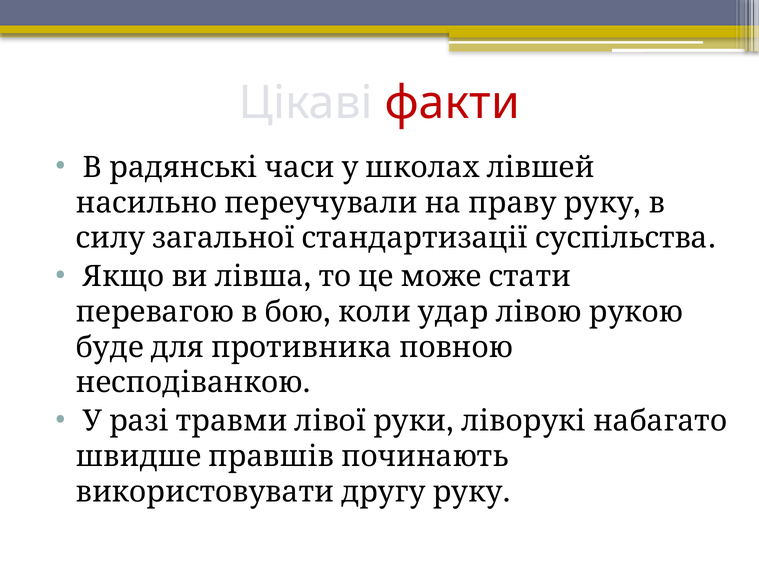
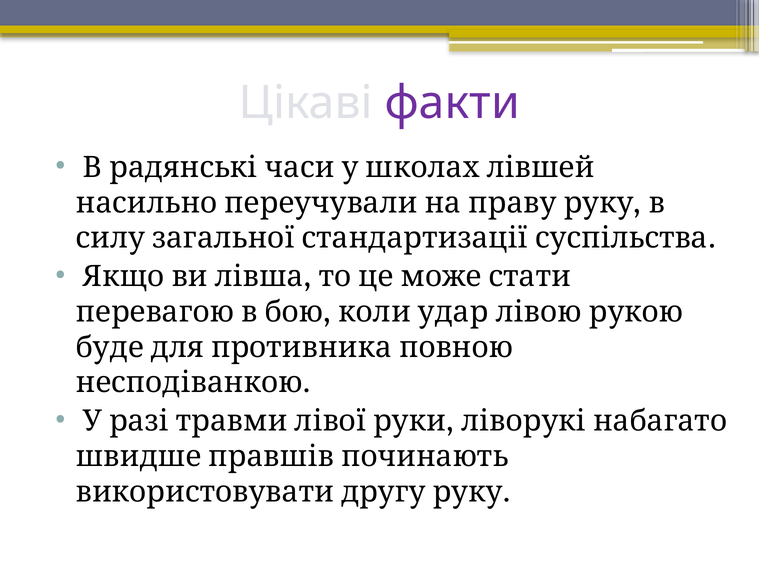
факти colour: red -> purple
